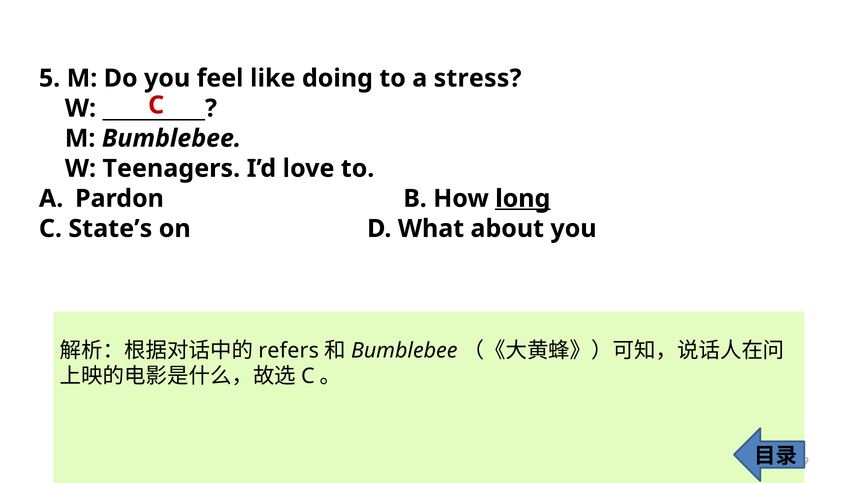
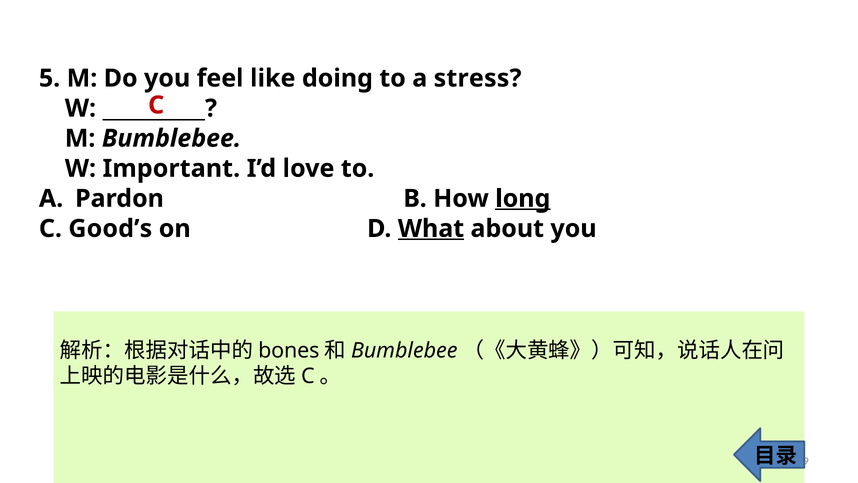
Teenagers: Teenagers -> Important
State’s: State’s -> Good’s
What underline: none -> present
refers: refers -> bones
